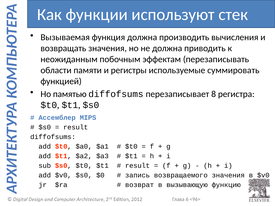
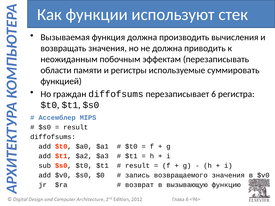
памятью: памятью -> граждан
перезаписывает 8: 8 -> 6
